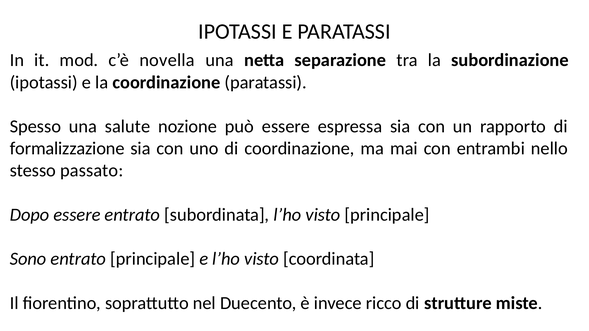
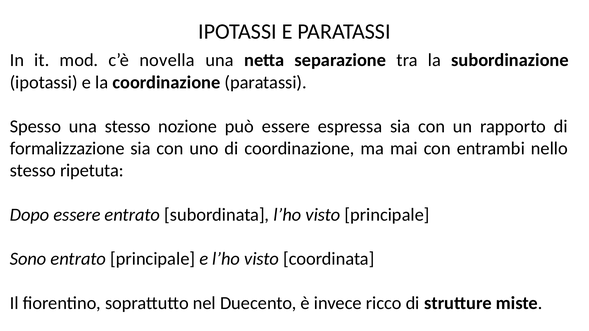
una salute: salute -> stesso
passato: passato -> ripetuta
